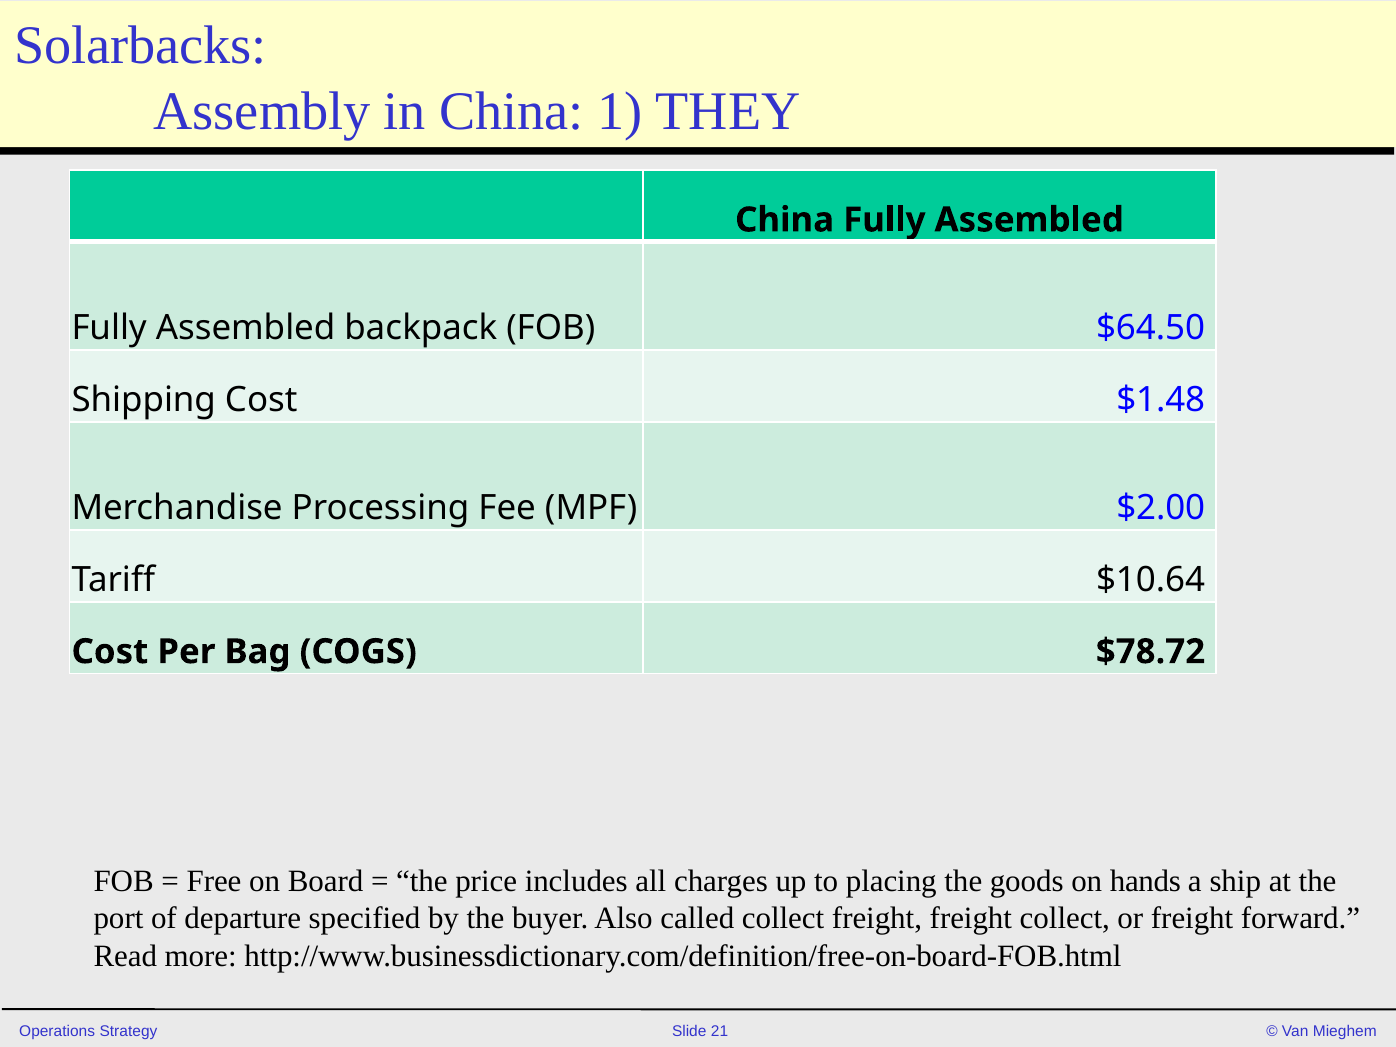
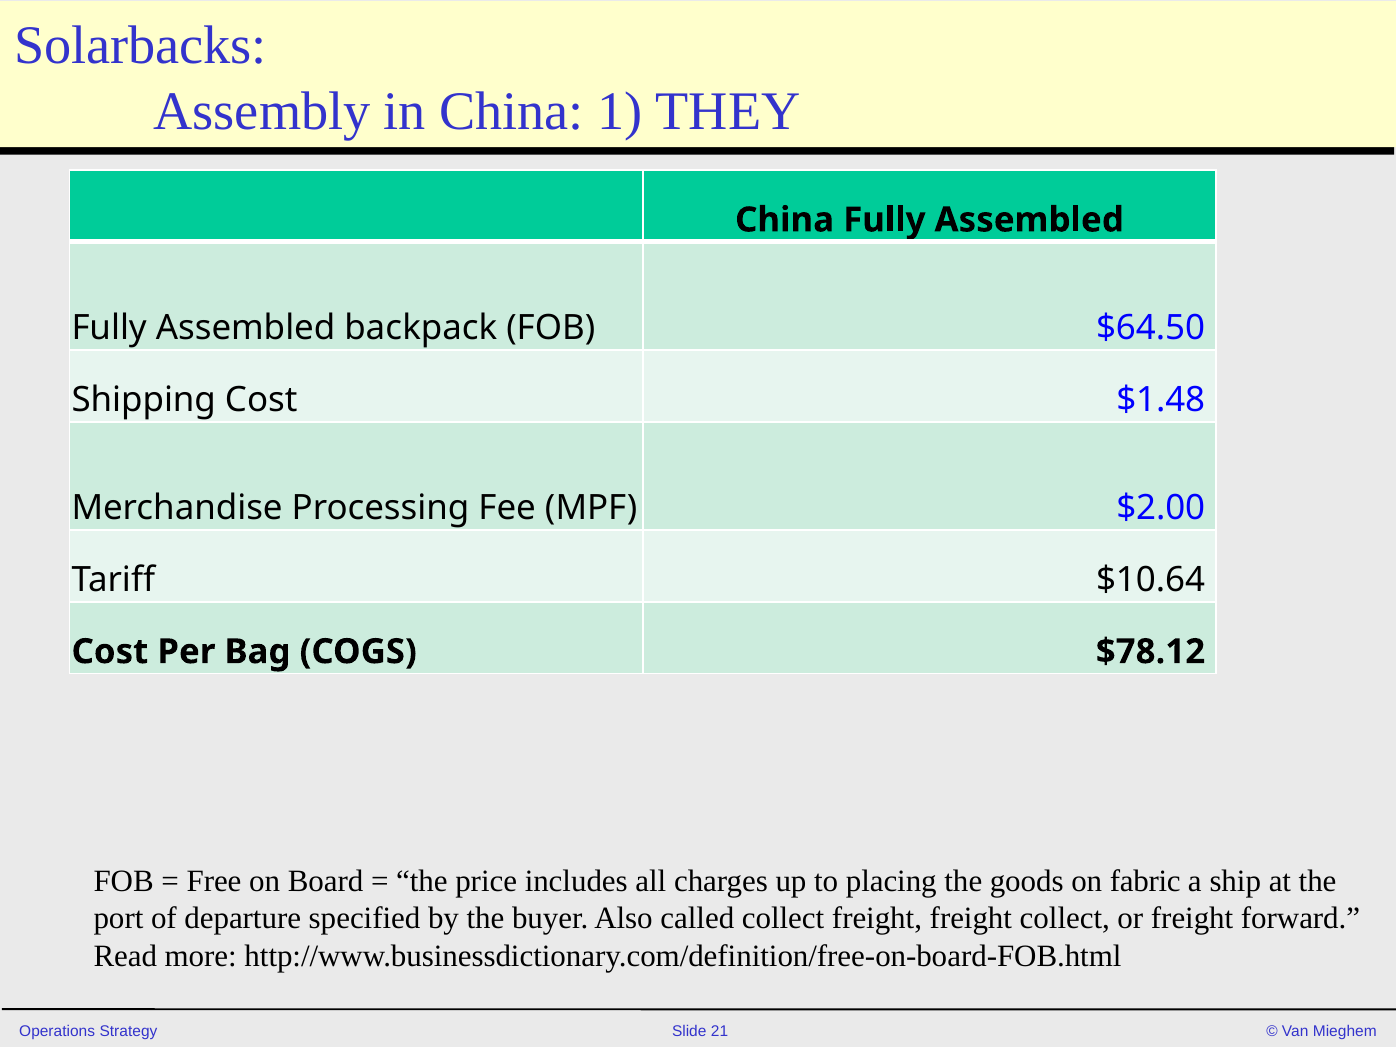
$78.72: $78.72 -> $78.12
hands: hands -> fabric
